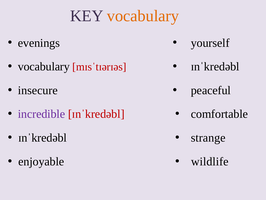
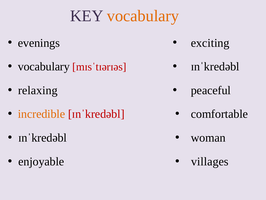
yourself: yourself -> exciting
insecure: insecure -> relaxing
incredible colour: purple -> orange
strange: strange -> woman
wildlife: wildlife -> villages
